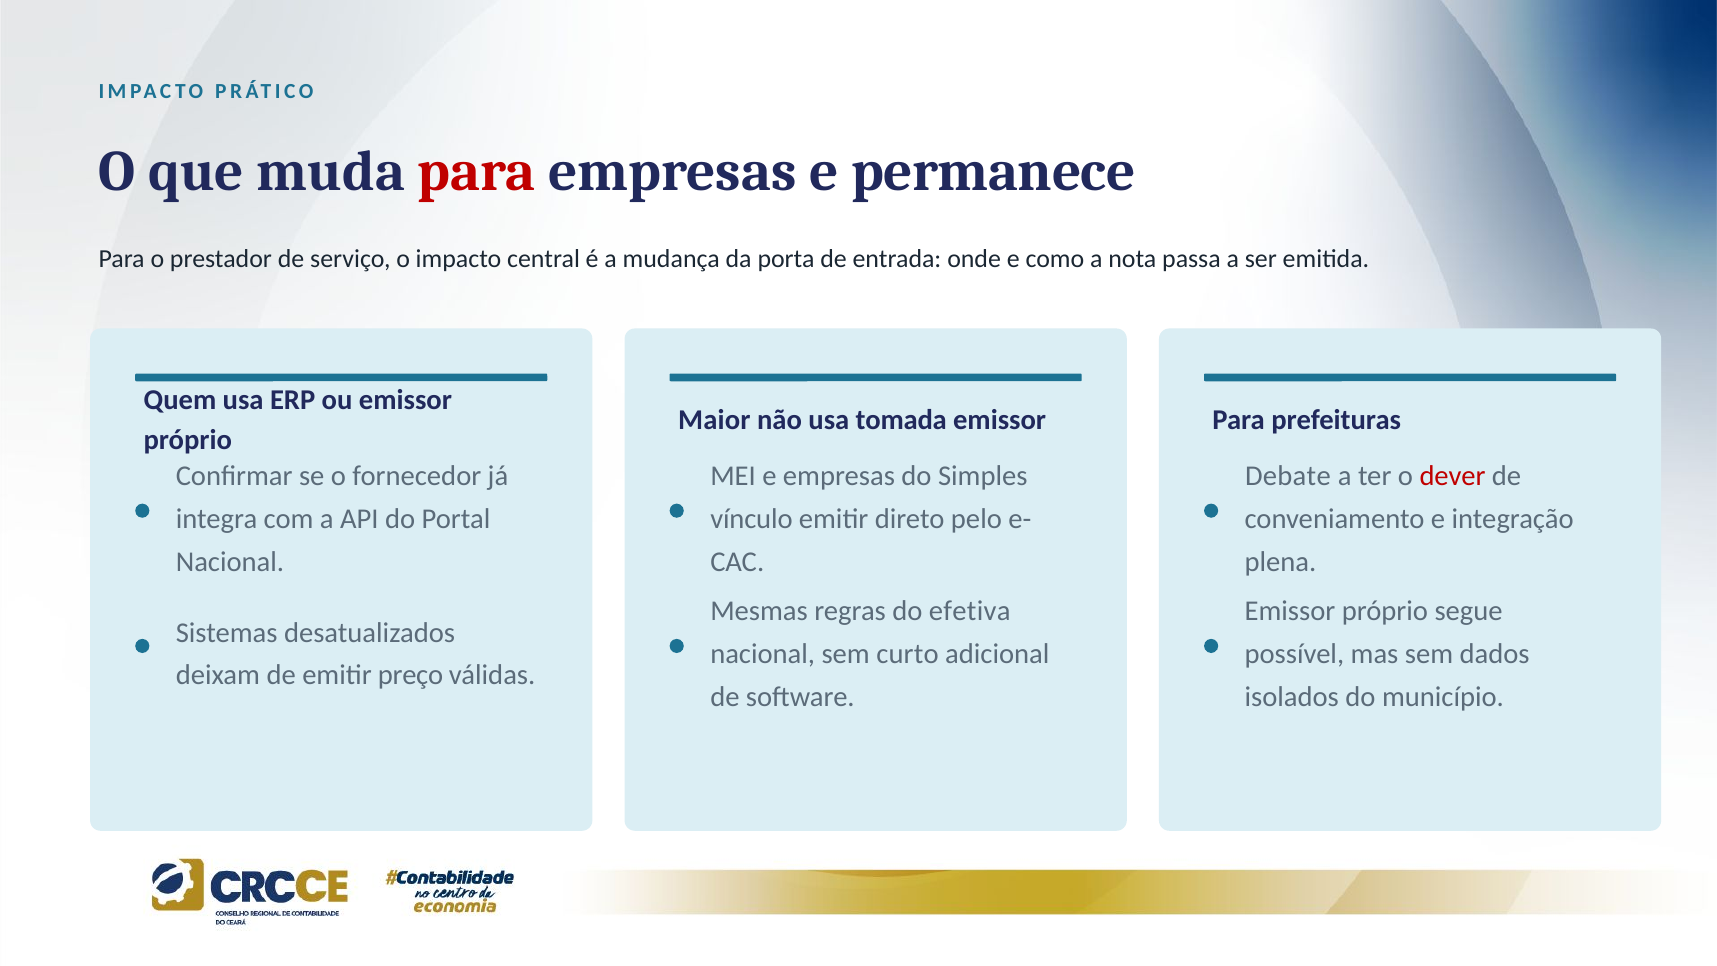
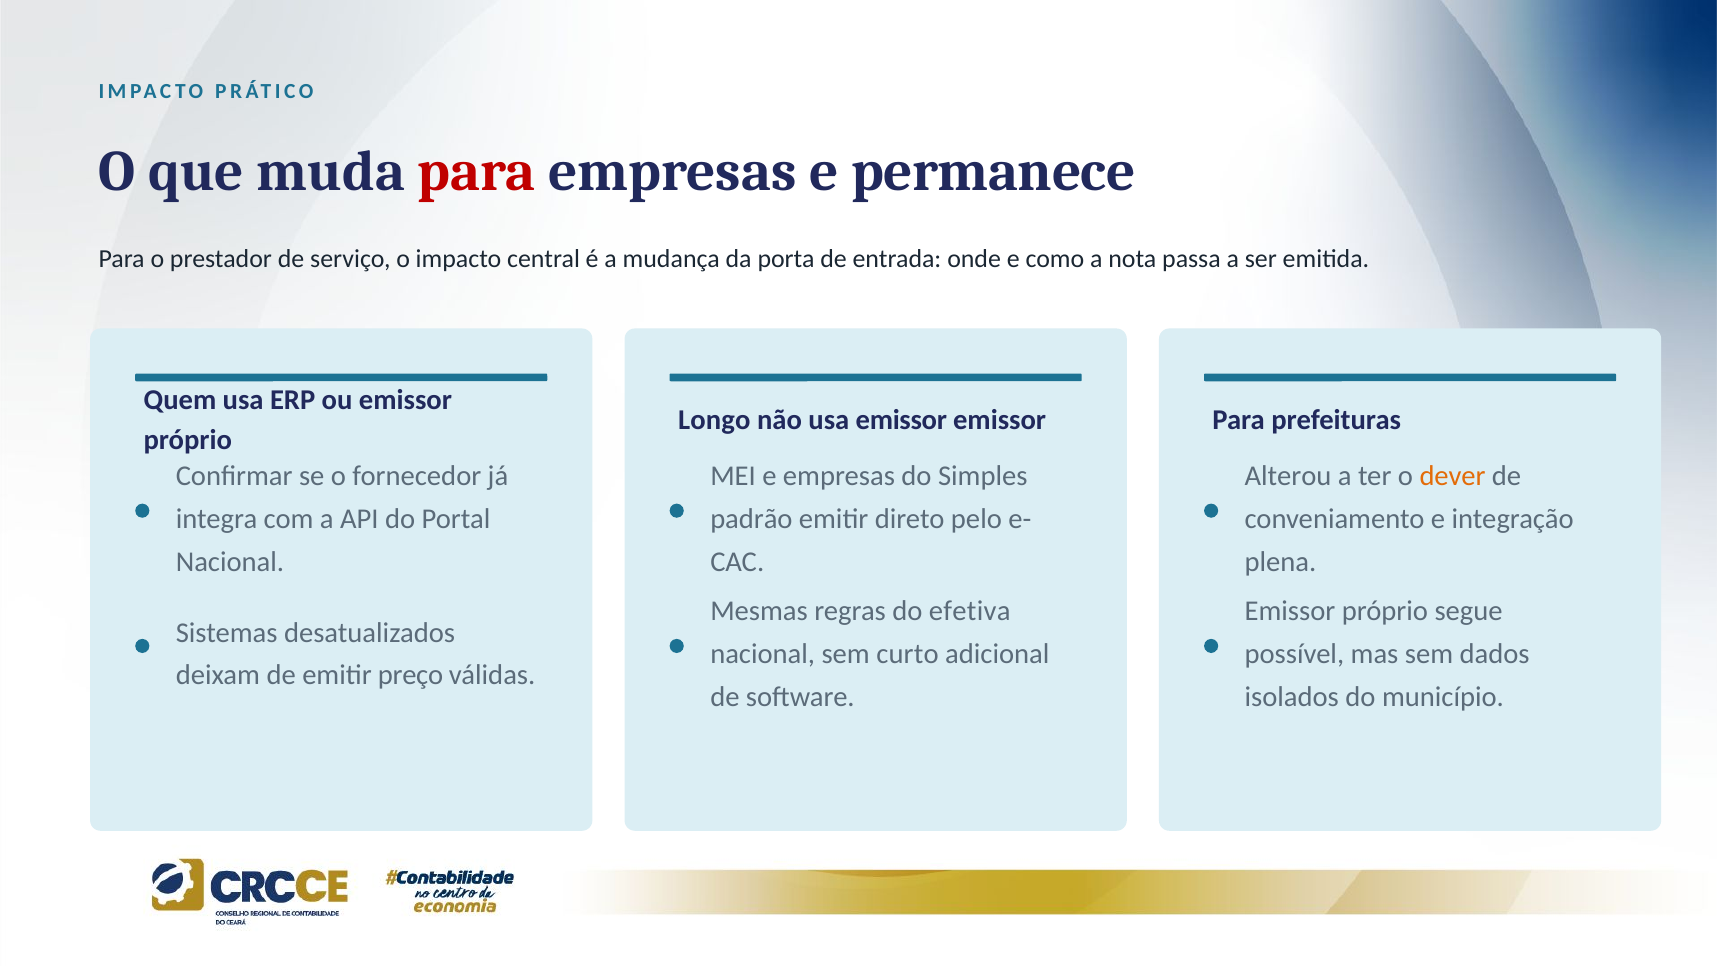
Maior: Maior -> Longo
usa tomada: tomada -> emissor
Debate: Debate -> Alterou
dever colour: red -> orange
vínculo: vínculo -> padrão
